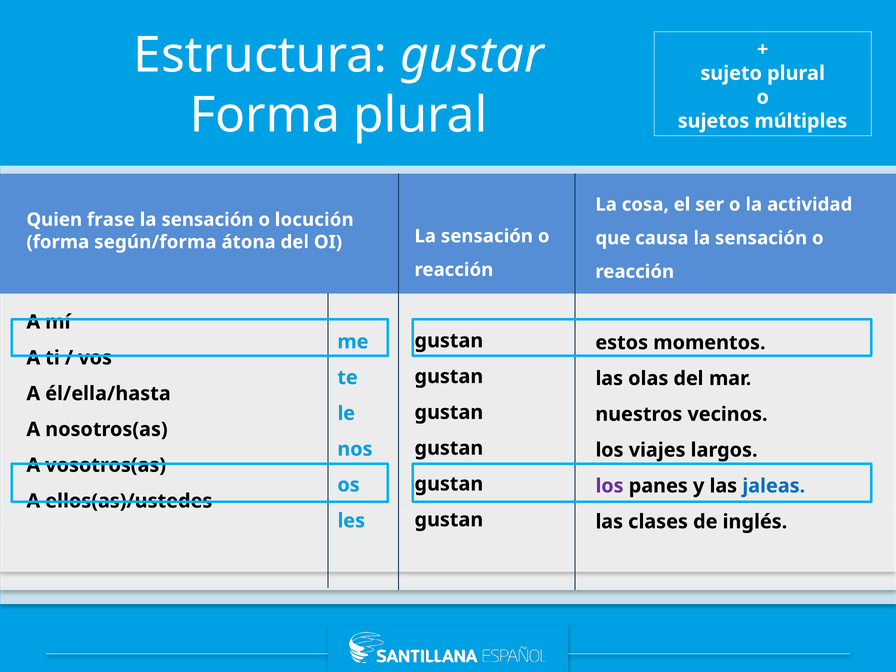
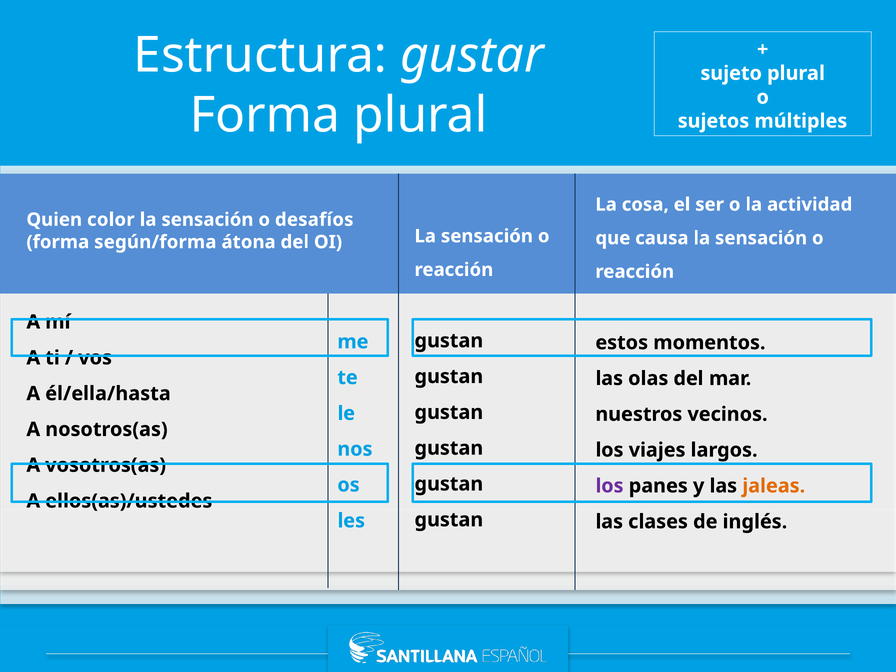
frase: frase -> color
locución: locución -> desafíos
jaleas colour: blue -> orange
